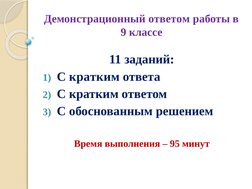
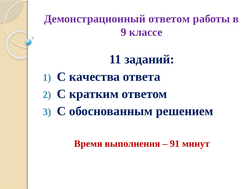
кратким at (94, 77): кратким -> качества
95: 95 -> 91
